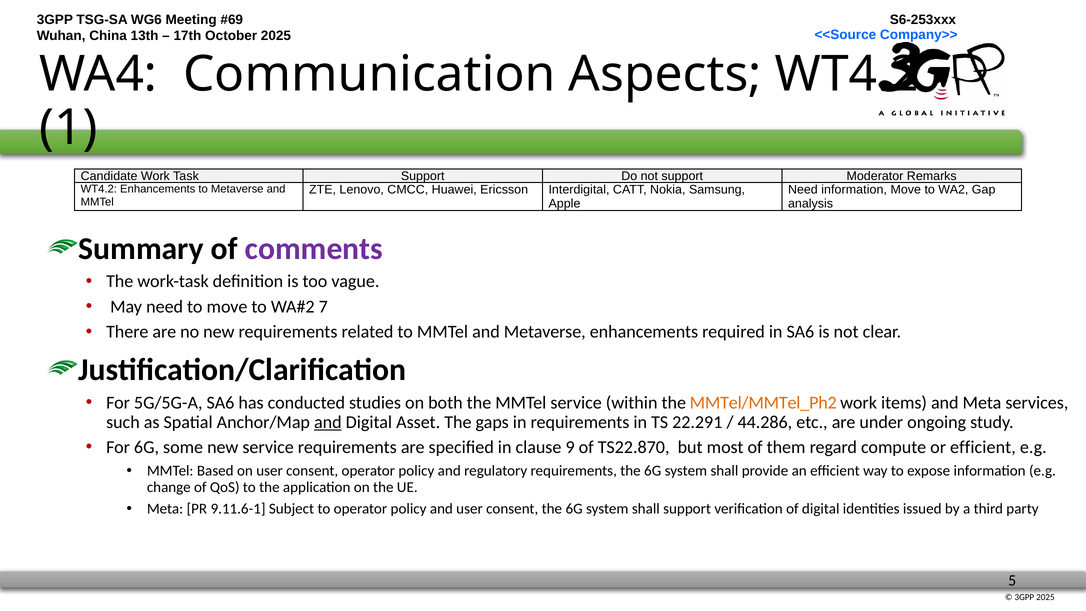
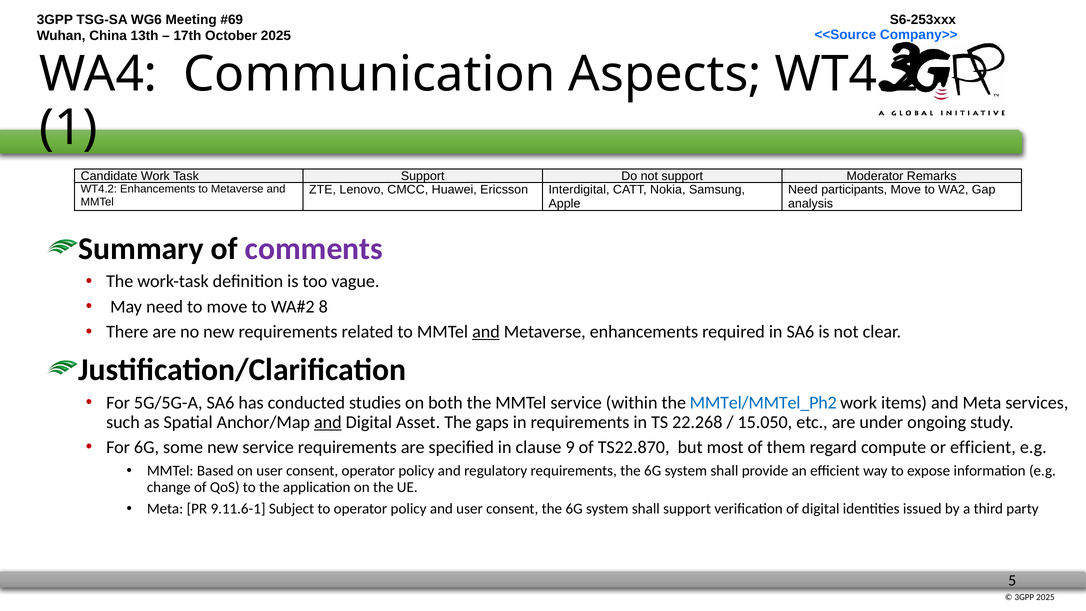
Need information: information -> participants
7: 7 -> 8
and at (486, 332) underline: none -> present
MMTel/MMTel_Ph2 colour: orange -> blue
22.291: 22.291 -> 22.268
44.286: 44.286 -> 15.050
